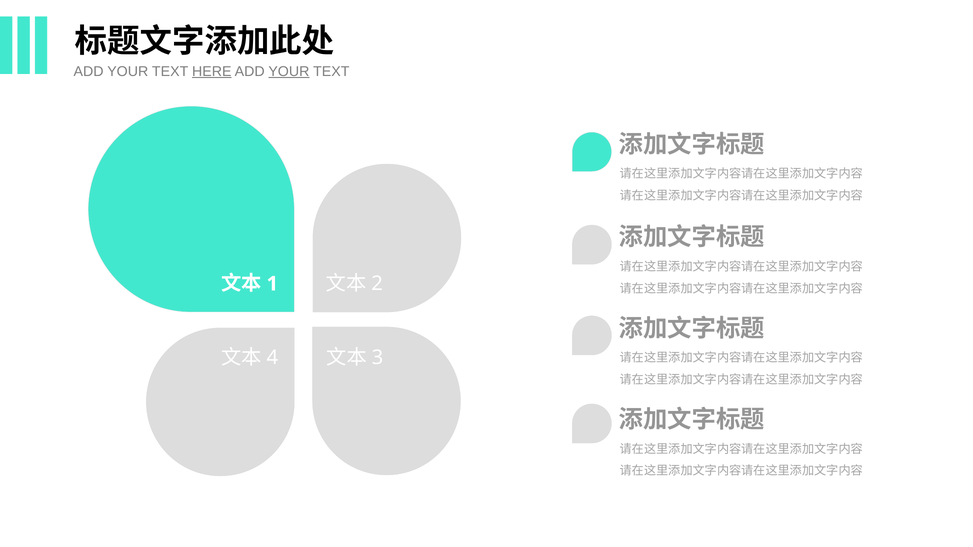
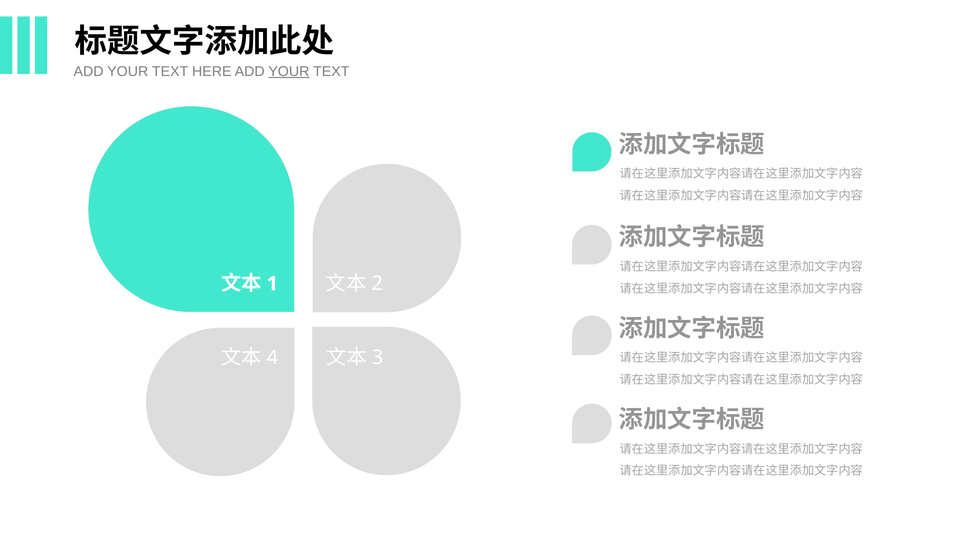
HERE underline: present -> none
